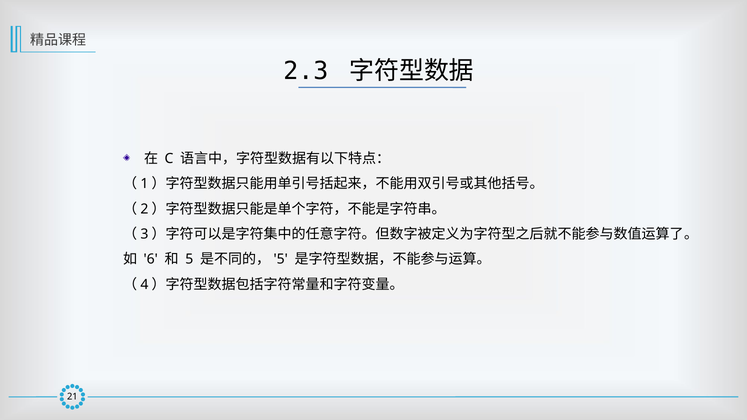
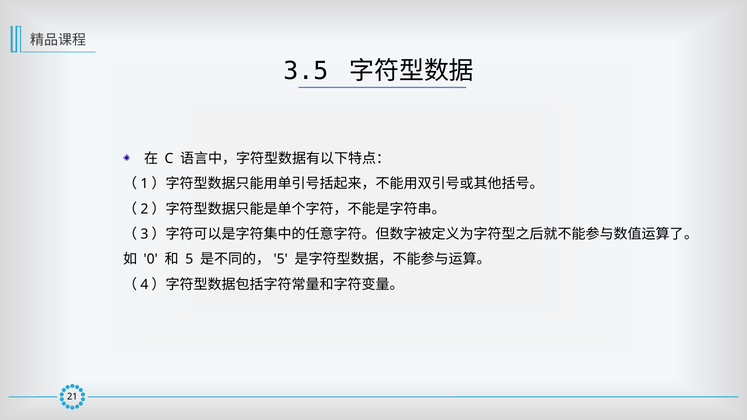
2.3: 2.3 -> 3.5
6: 6 -> 0
